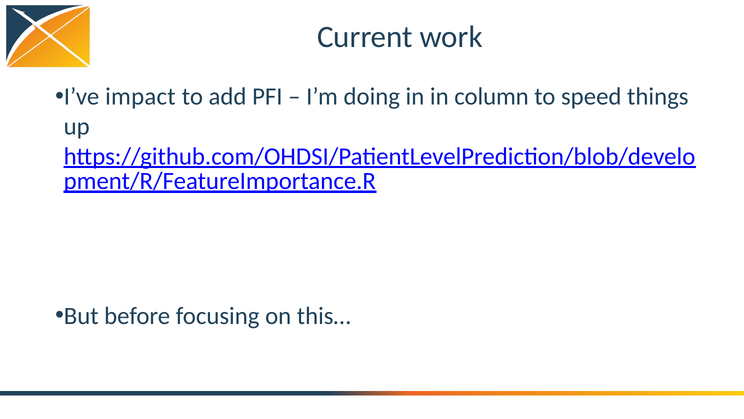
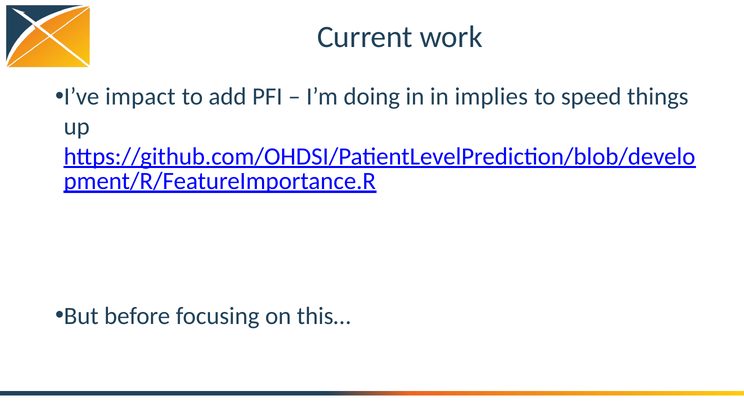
column: column -> implies
